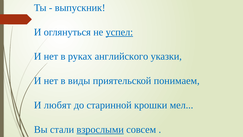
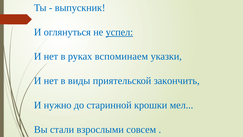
английского: английского -> вспоминаем
понимаем: понимаем -> закончить
любят: любят -> нужно
взрослыми underline: present -> none
